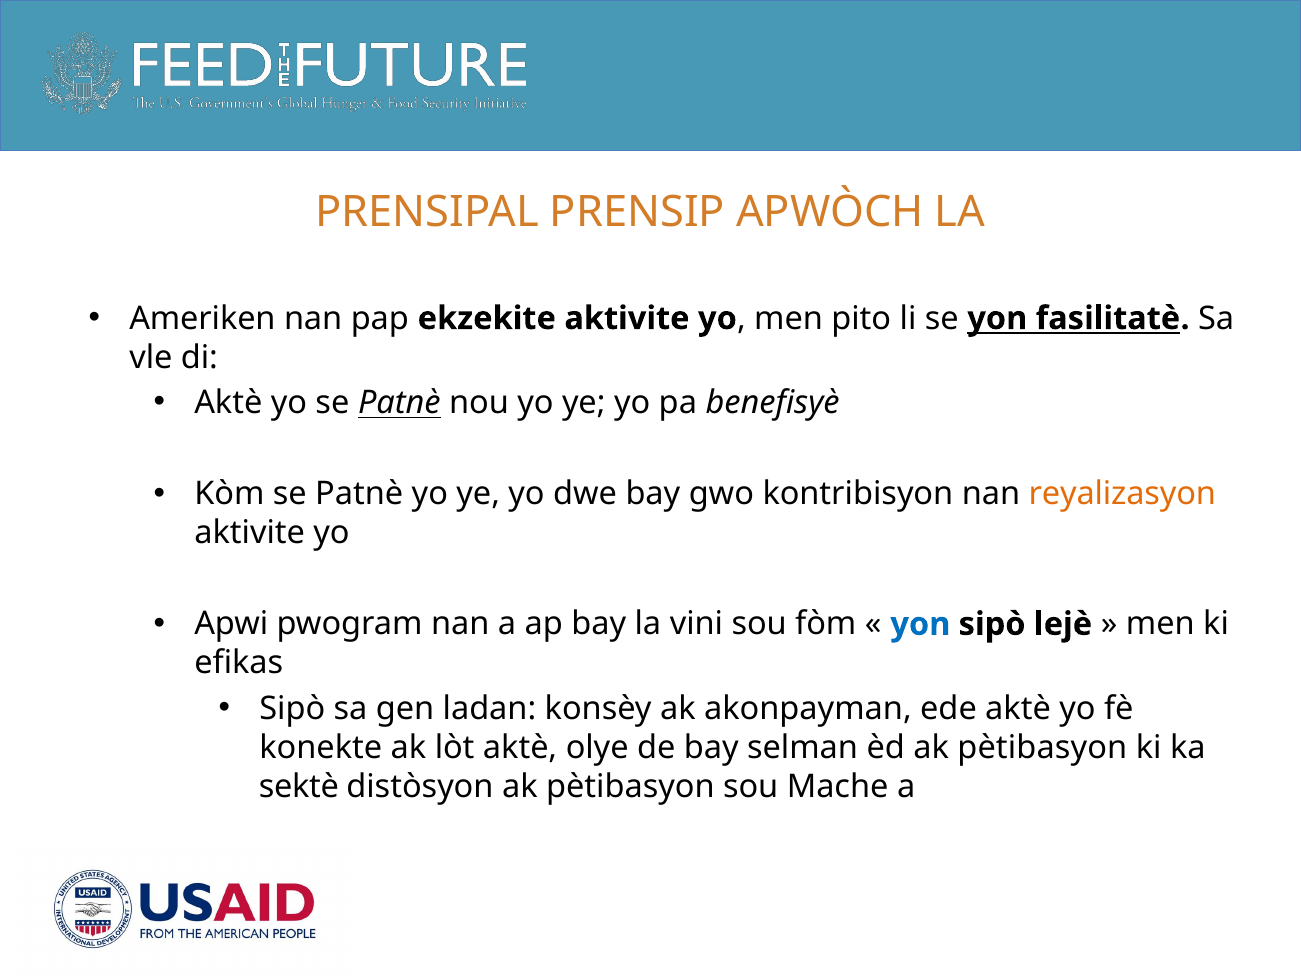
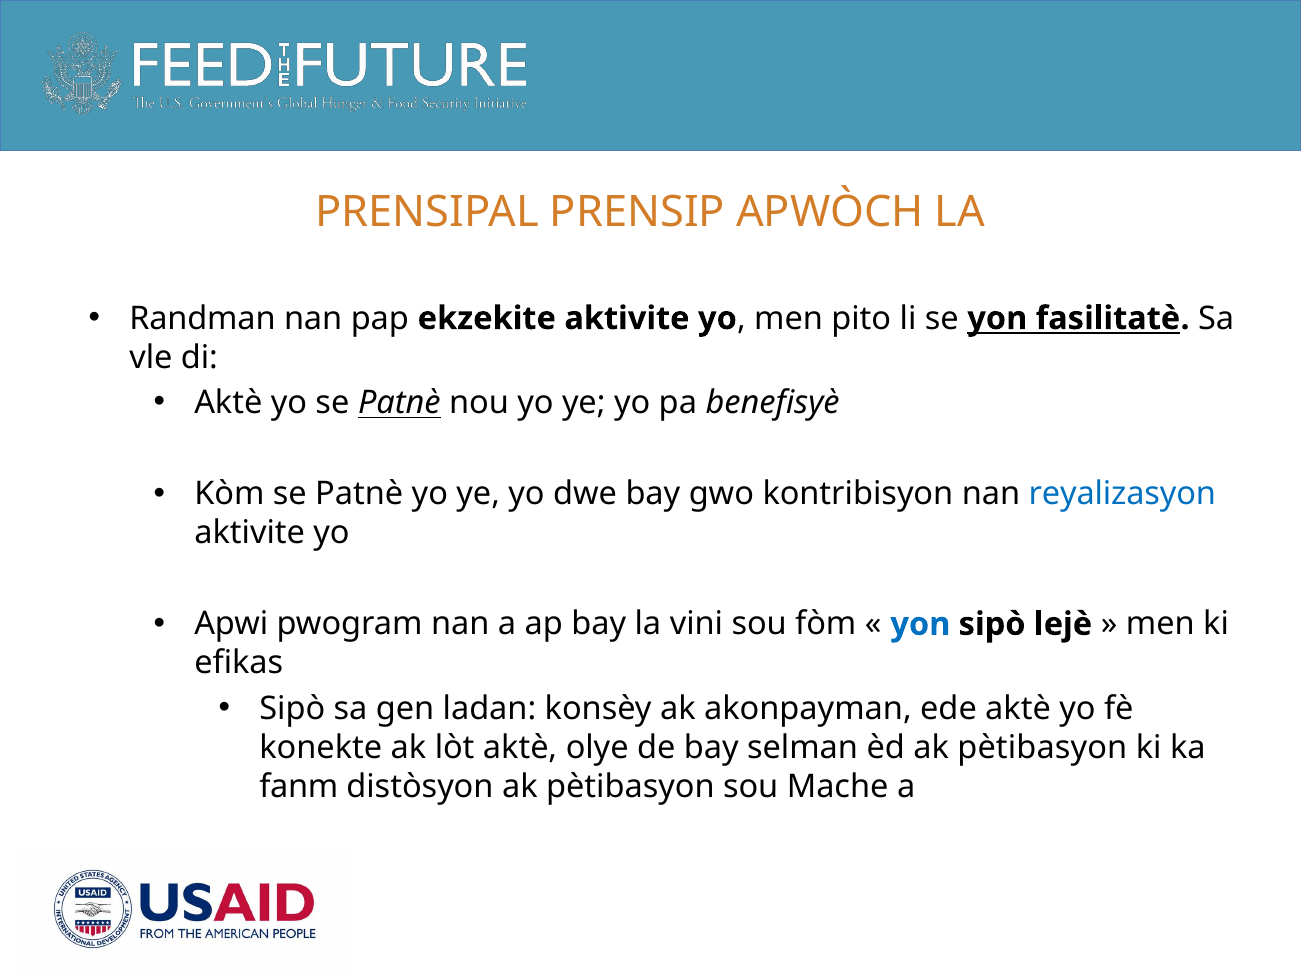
Ameriken: Ameriken -> Randman
reyalizasyon colour: orange -> blue
sektè: sektè -> fanm
